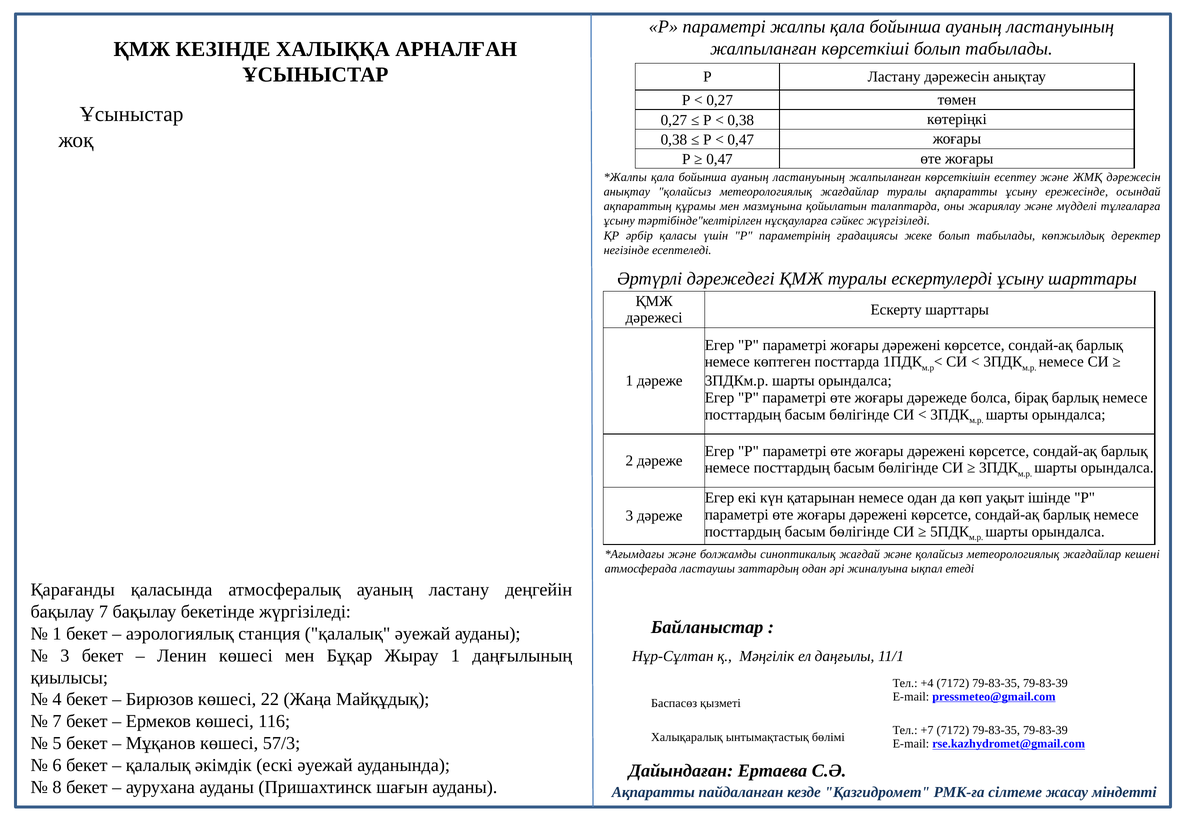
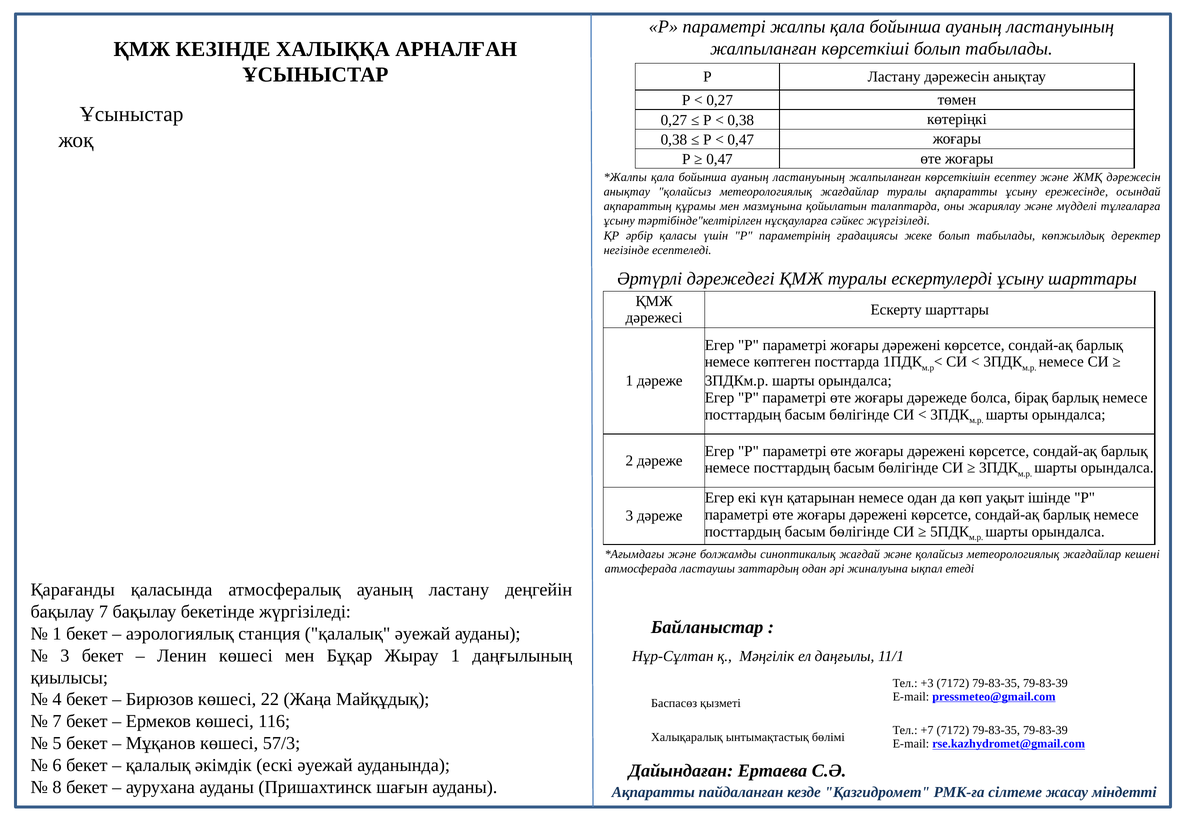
+4: +4 -> +3
